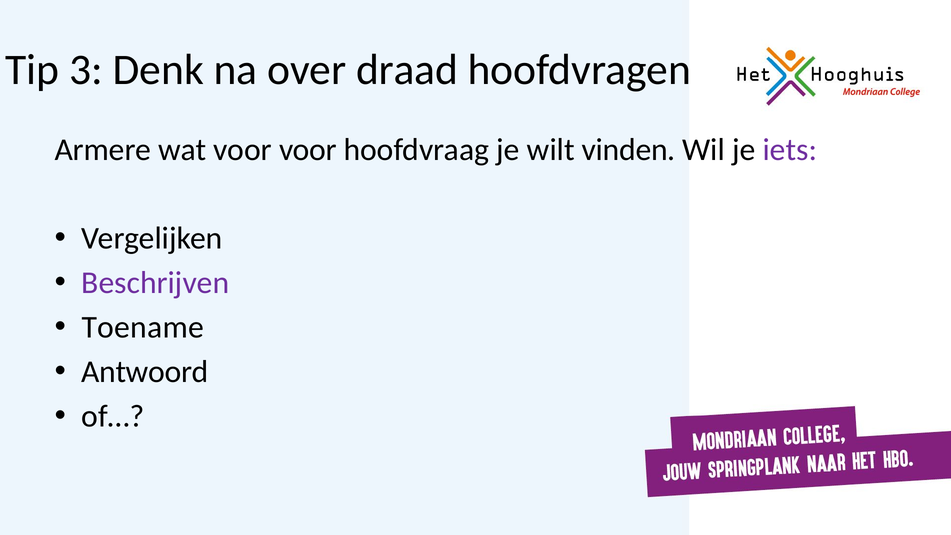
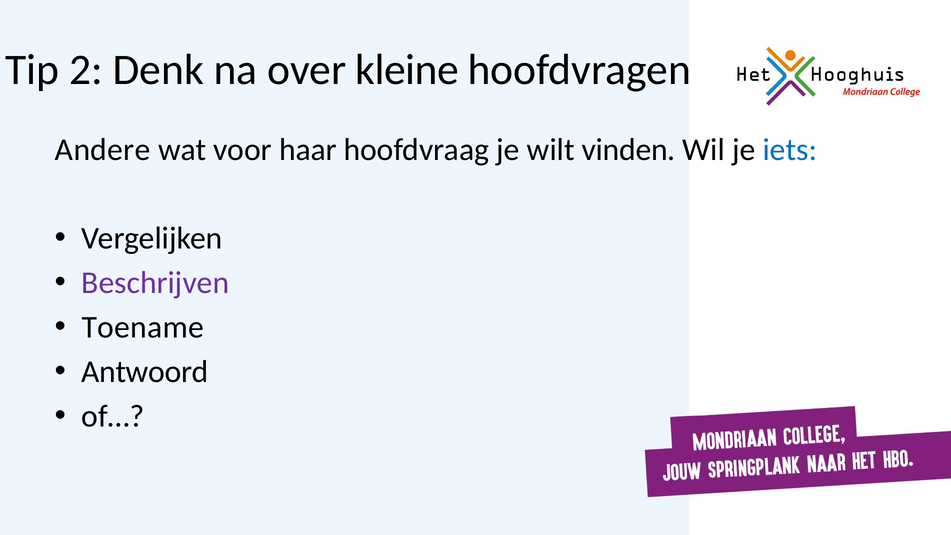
3: 3 -> 2
draad: draad -> kleine
Armere: Armere -> Andere
voor voor: voor -> haar
iets colour: purple -> blue
